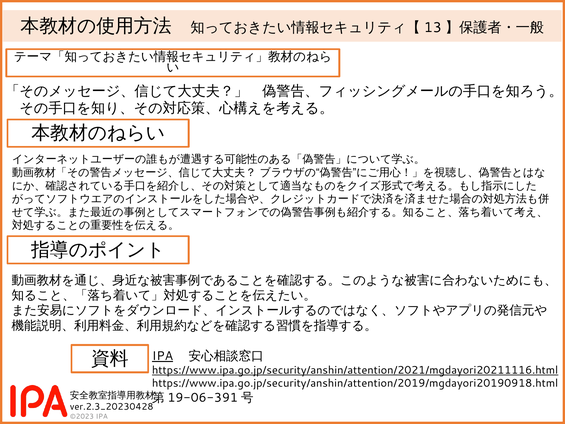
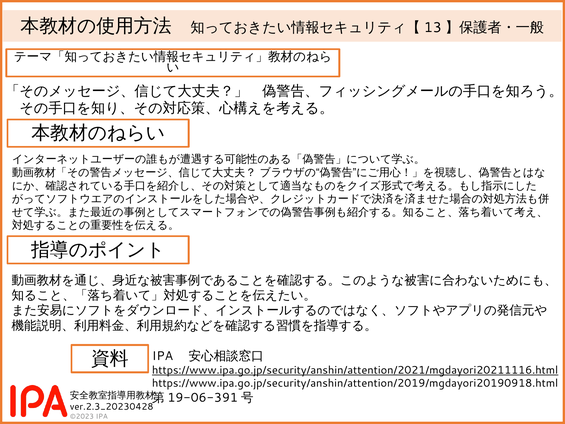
IPA at (163, 356) underline: present -> none
